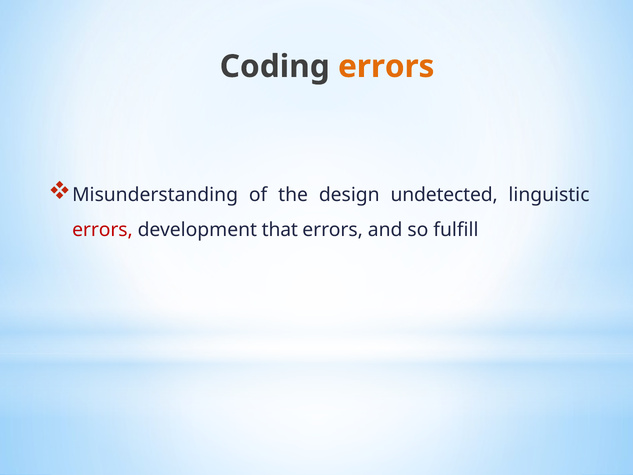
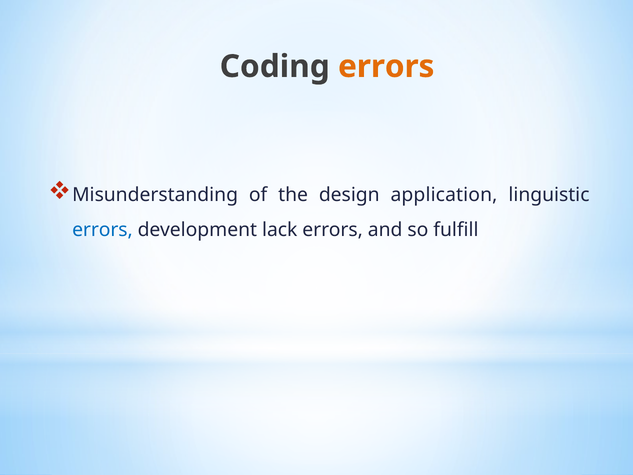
undetected: undetected -> application
errors at (102, 229) colour: red -> blue
that: that -> lack
